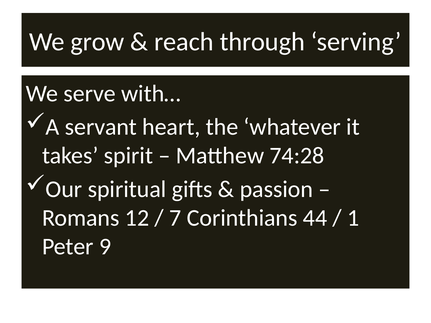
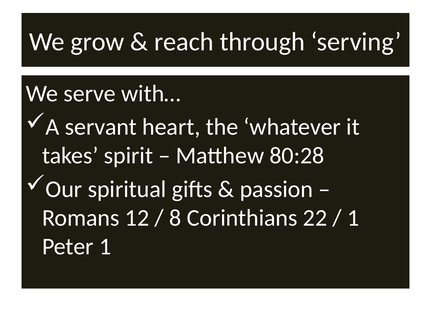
74:28: 74:28 -> 80:28
7: 7 -> 8
44: 44 -> 22
Peter 9: 9 -> 1
